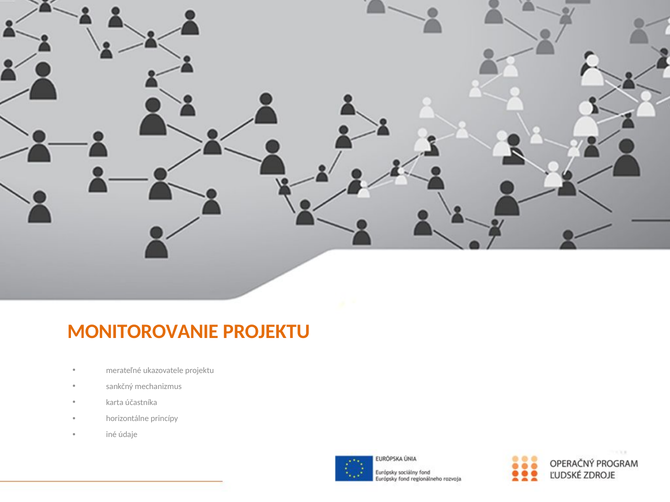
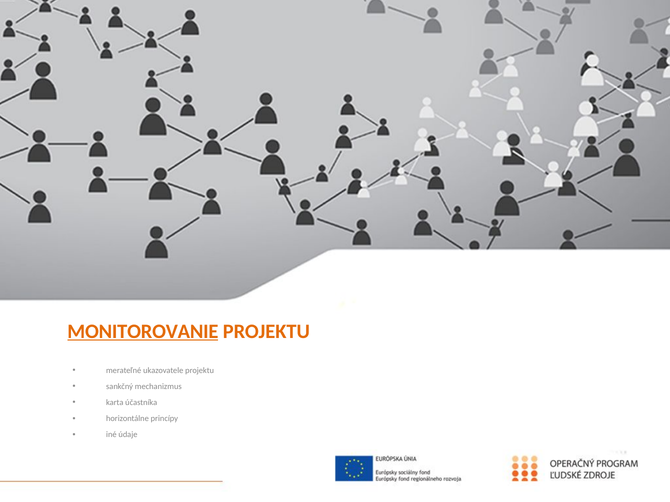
MONITOROVANIE underline: none -> present
